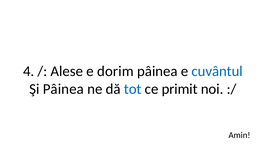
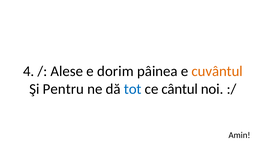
cuvântul colour: blue -> orange
Şi Pâinea: Pâinea -> Pentru
primit: primit -> cântul
